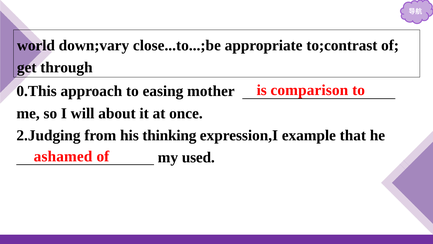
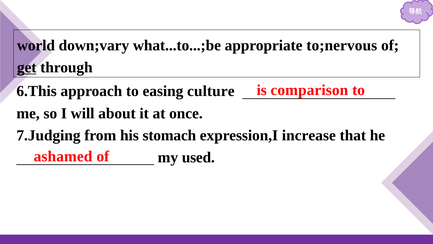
close...to...;be: close...to...;be -> what...to...;be
to;contrast: to;contrast -> to;nervous
get underline: none -> present
0.This: 0.This -> 6.This
mother: mother -> culture
2.Judging: 2.Judging -> 7.Judging
thinking: thinking -> stomach
example: example -> increase
